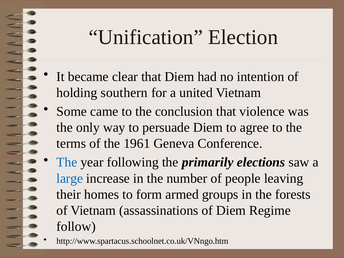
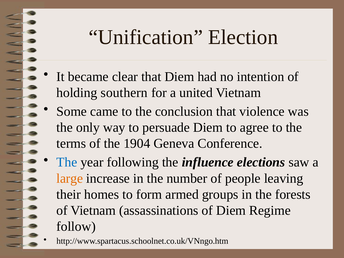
1961: 1961 -> 1904
primarily: primarily -> influence
large colour: blue -> orange
